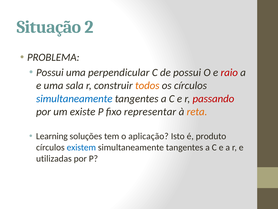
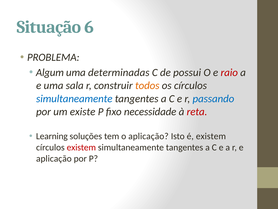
2: 2 -> 6
Possui at (50, 72): Possui -> Algum
perpendicular: perpendicular -> determinadas
passando colour: red -> blue
representar: representar -> necessidade
reta colour: orange -> red
é produto: produto -> existem
existem at (81, 147) colour: blue -> red
utilizadas at (54, 158): utilizadas -> aplicação
